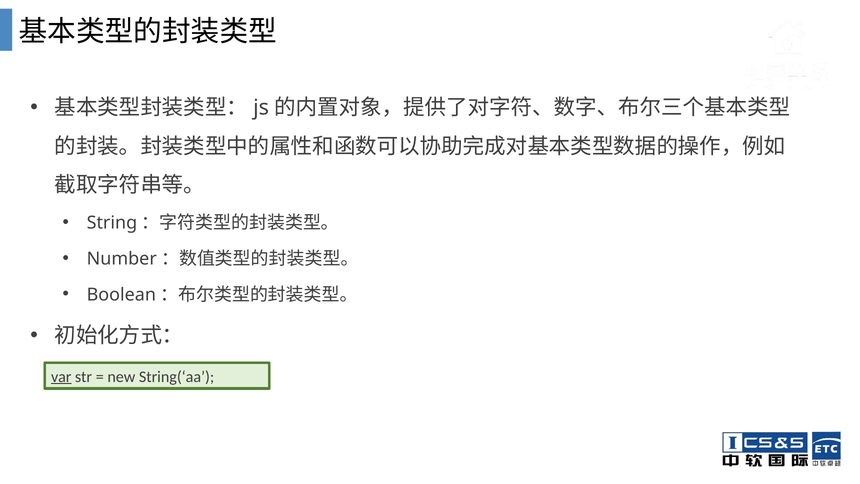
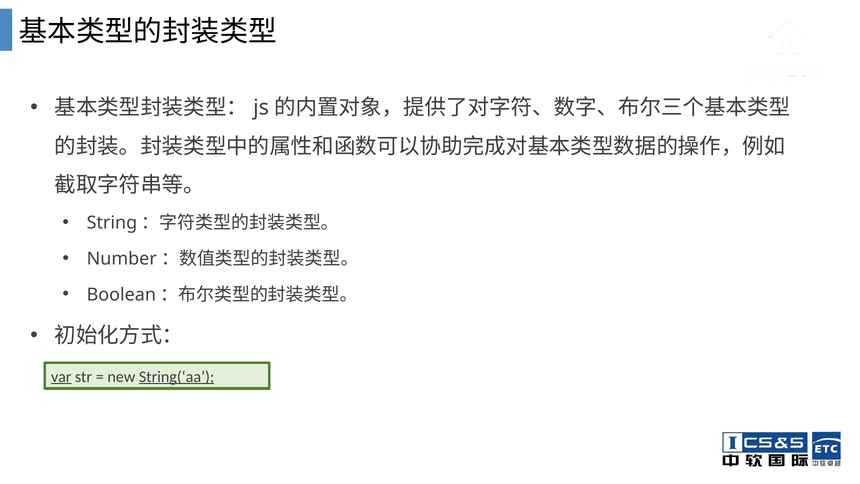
String(‘aa underline: none -> present
